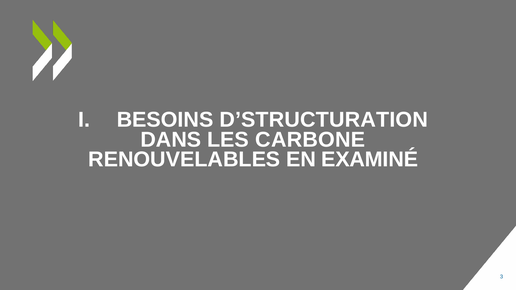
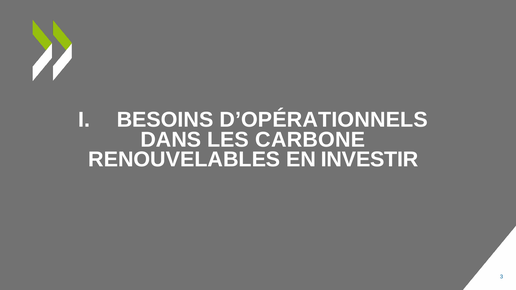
D’STRUCTURATION: D’STRUCTURATION -> D’OPÉRATIONNELS
EXAMINÉ: EXAMINÉ -> INVESTIR
